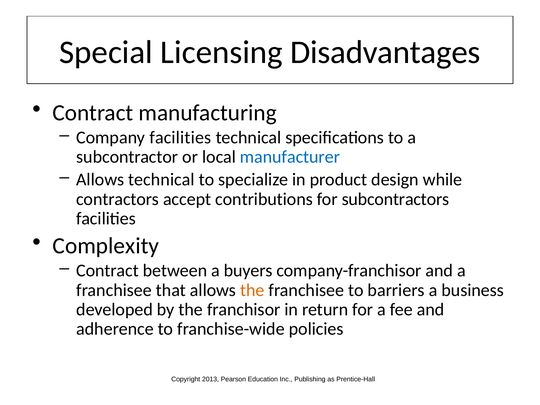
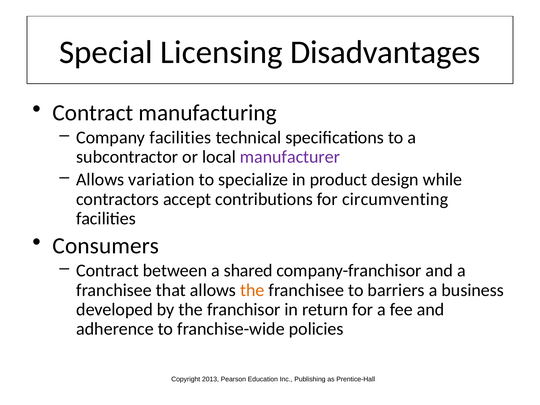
manufacturer colour: blue -> purple
Allows technical: technical -> variation
subcontractors: subcontractors -> circumventing
Complexity: Complexity -> Consumers
buyers: buyers -> shared
